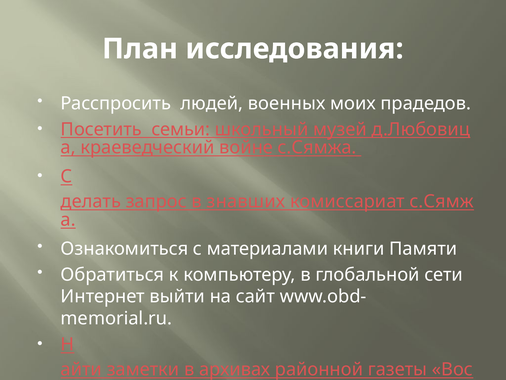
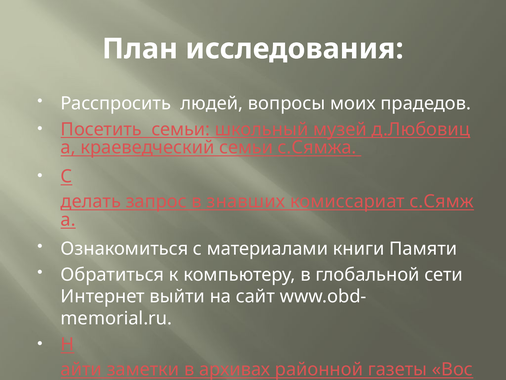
военных: военных -> вопросы
краеведческий войне: войне -> семьи
